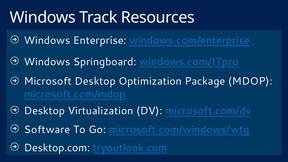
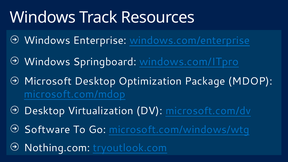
Desktop.com: Desktop.com -> Nothing.com
